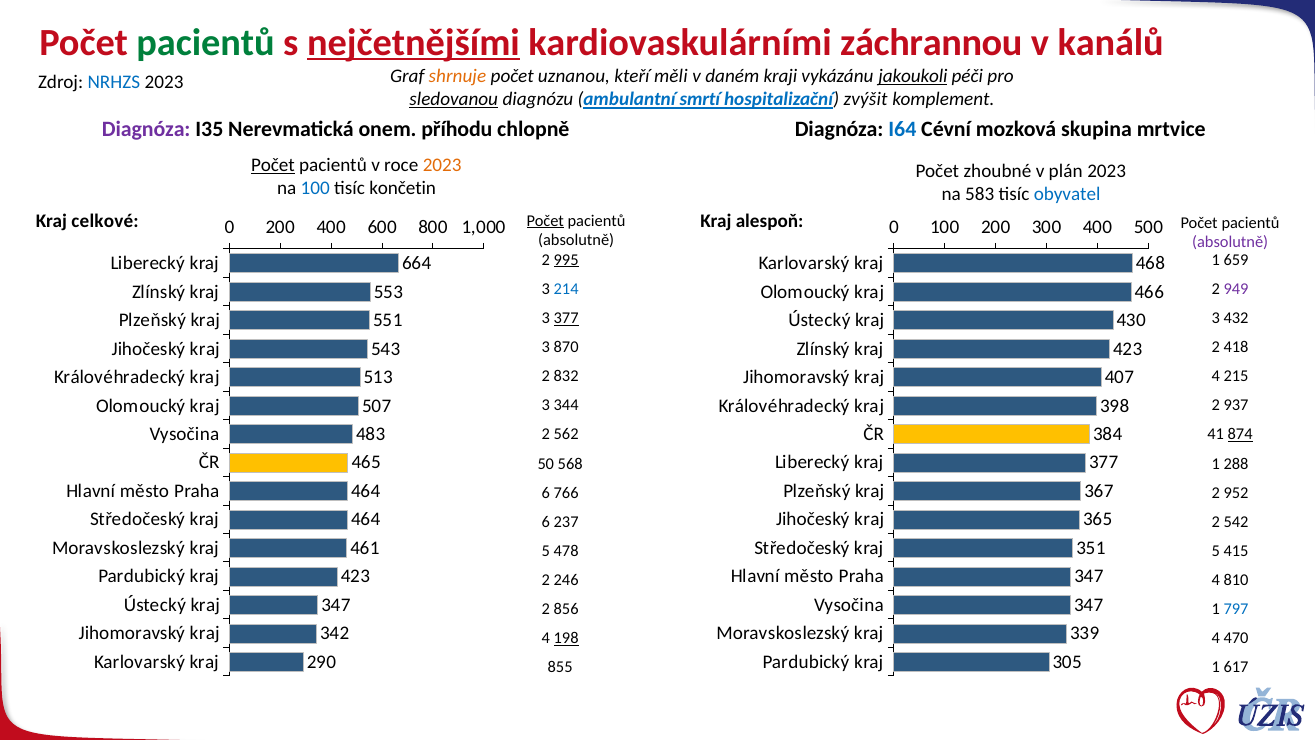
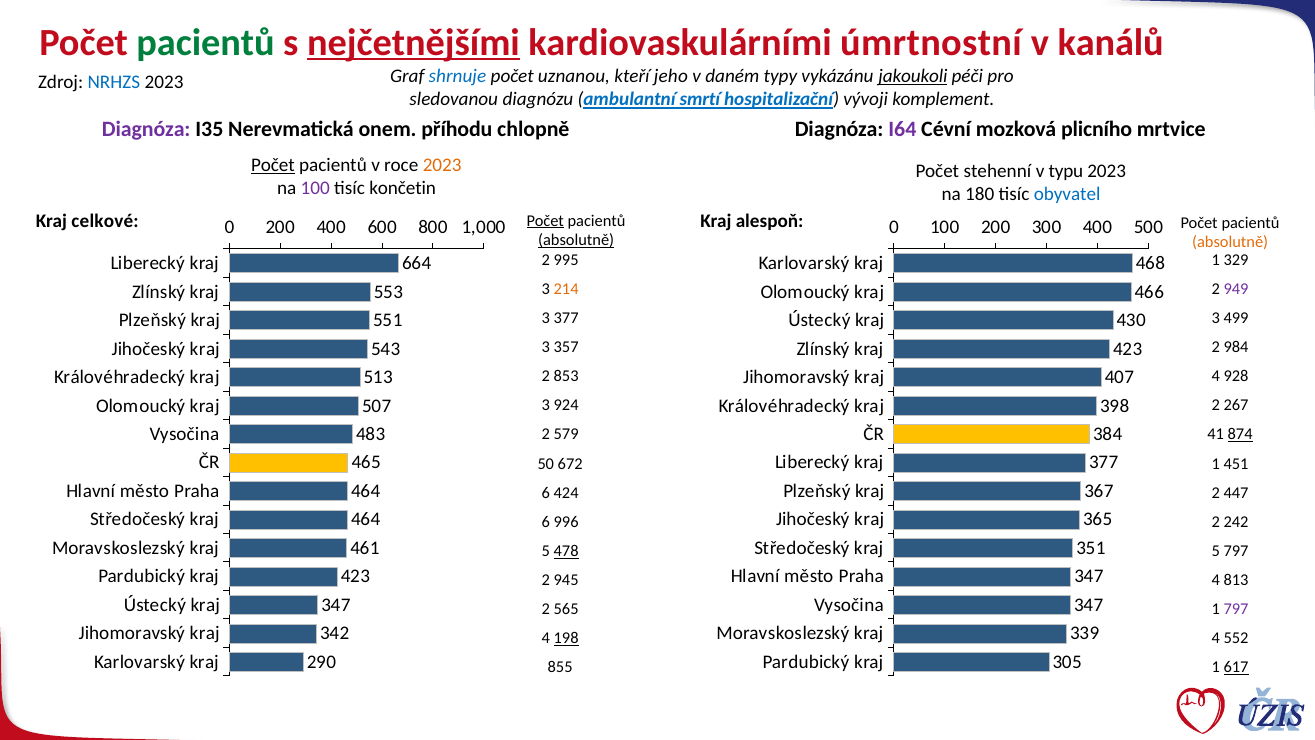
záchrannou: záchrannou -> úmrtnostní
shrnuje colour: orange -> blue
měli: měli -> jeho
kraji: kraji -> typy
sledovanou underline: present -> none
zvýšit: zvýšit -> vývoji
I64 colour: blue -> purple
skupina: skupina -> plicního
zhoubné: zhoubné -> stehenní
plán: plán -> typu
100 at (315, 188) colour: blue -> purple
583: 583 -> 180
absolutně at (576, 240) underline: none -> present
absolutně at (1230, 242) colour: purple -> orange
995 underline: present -> none
659: 659 -> 329
214 colour: blue -> orange
377 at (566, 318) underline: present -> none
432: 432 -> 499
870: 870 -> 357
418: 418 -> 984
832: 832 -> 853
215: 215 -> 928
344: 344 -> 924
937: 937 -> 267
562: 562 -> 579
568: 568 -> 672
288: 288 -> 451
766: 766 -> 424
952: 952 -> 447
237: 237 -> 996
542: 542 -> 242
478 underline: none -> present
5 415: 415 -> 797
246: 246 -> 945
810: 810 -> 813
856: 856 -> 565
797 at (1236, 609) colour: blue -> purple
470: 470 -> 552
617 underline: none -> present
